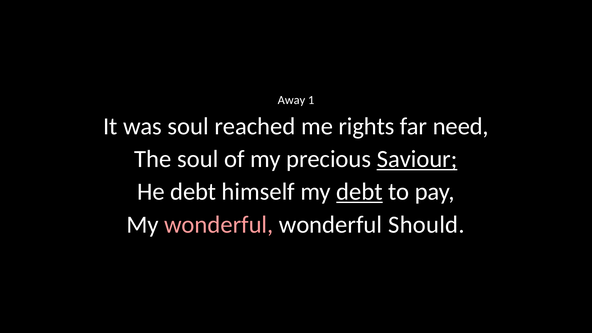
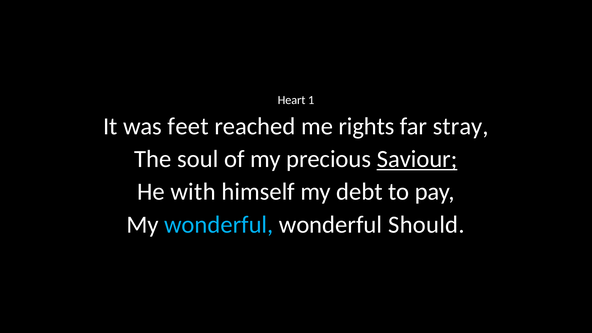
Away: Away -> Heart
was soul: soul -> feet
need: need -> stray
He debt: debt -> with
debt at (359, 192) underline: present -> none
wonderful at (219, 225) colour: pink -> light blue
